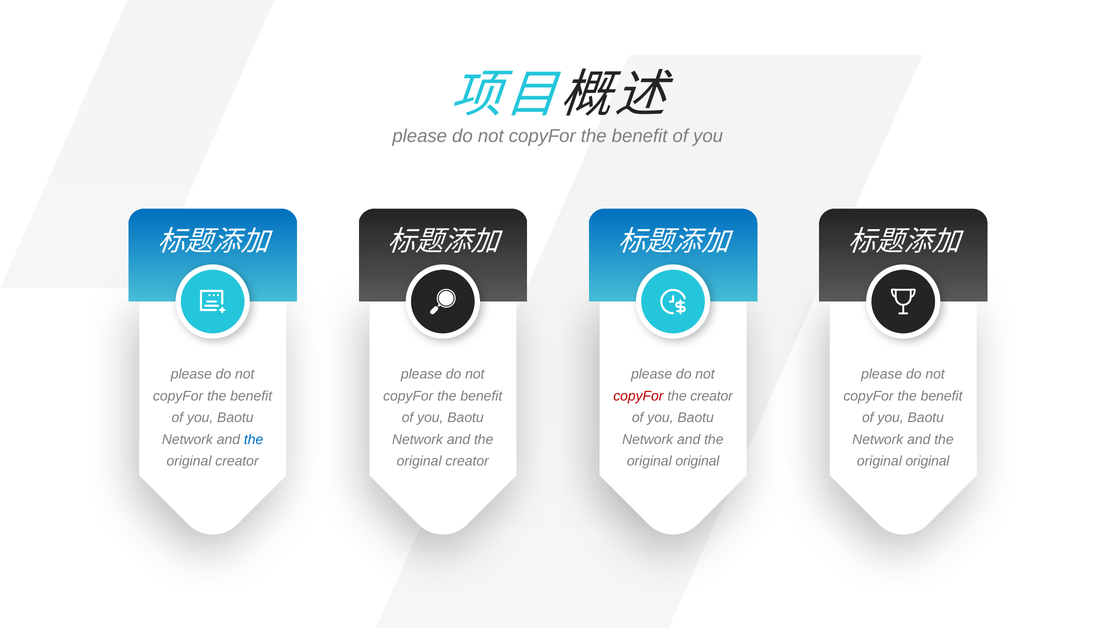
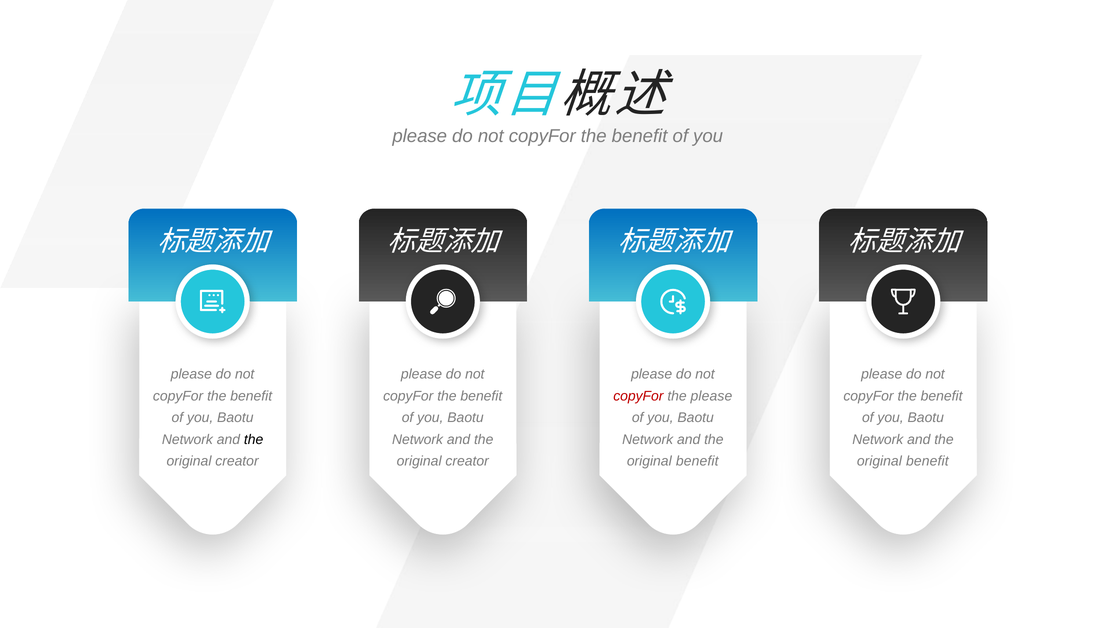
the creator: creator -> please
the at (254, 439) colour: blue -> black
original at (697, 461): original -> benefit
original at (927, 461): original -> benefit
